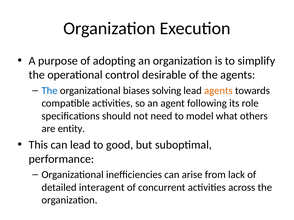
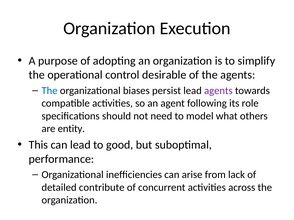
solving: solving -> persist
agents at (218, 91) colour: orange -> purple
interagent: interagent -> contribute
